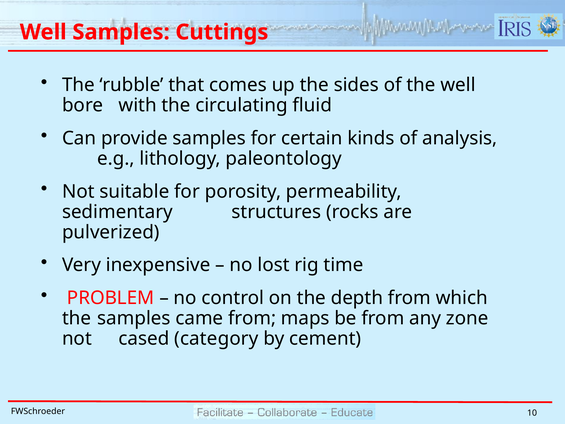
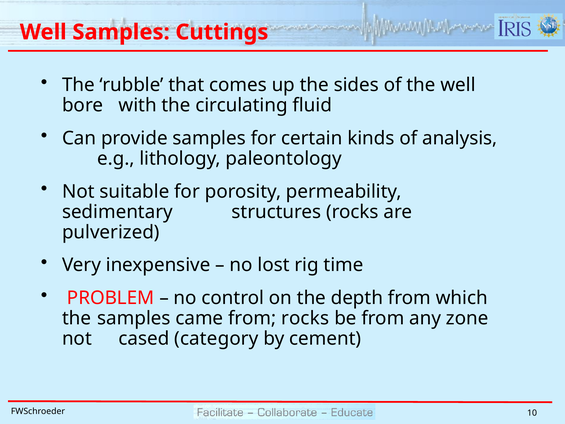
from maps: maps -> rocks
